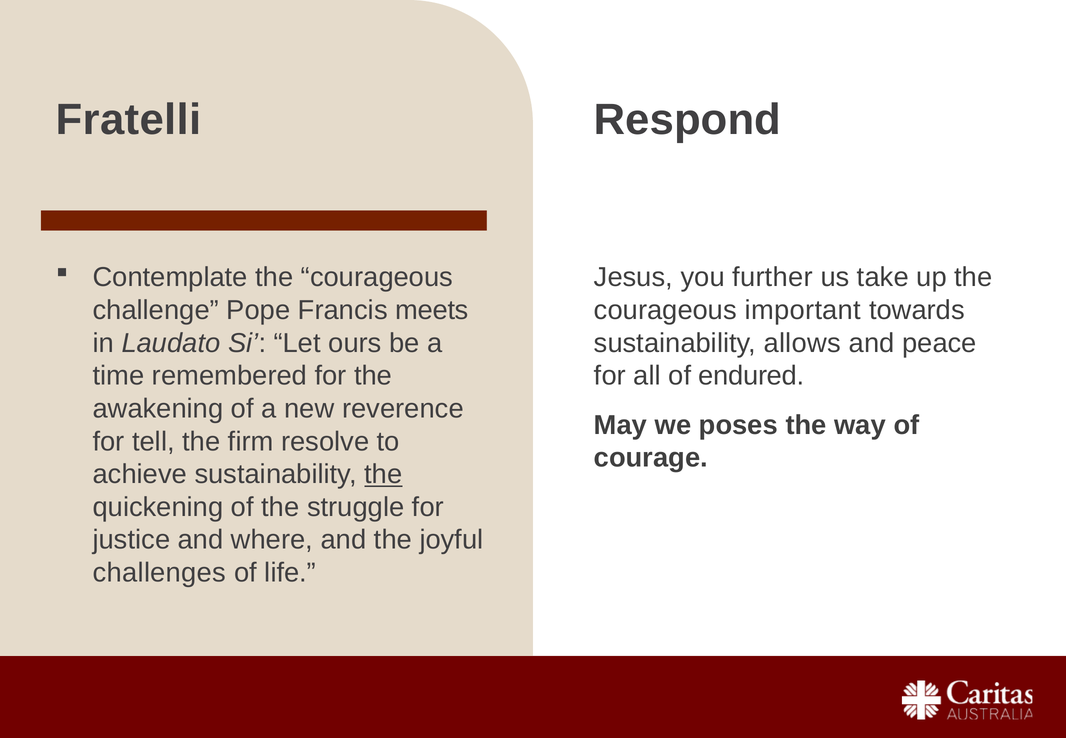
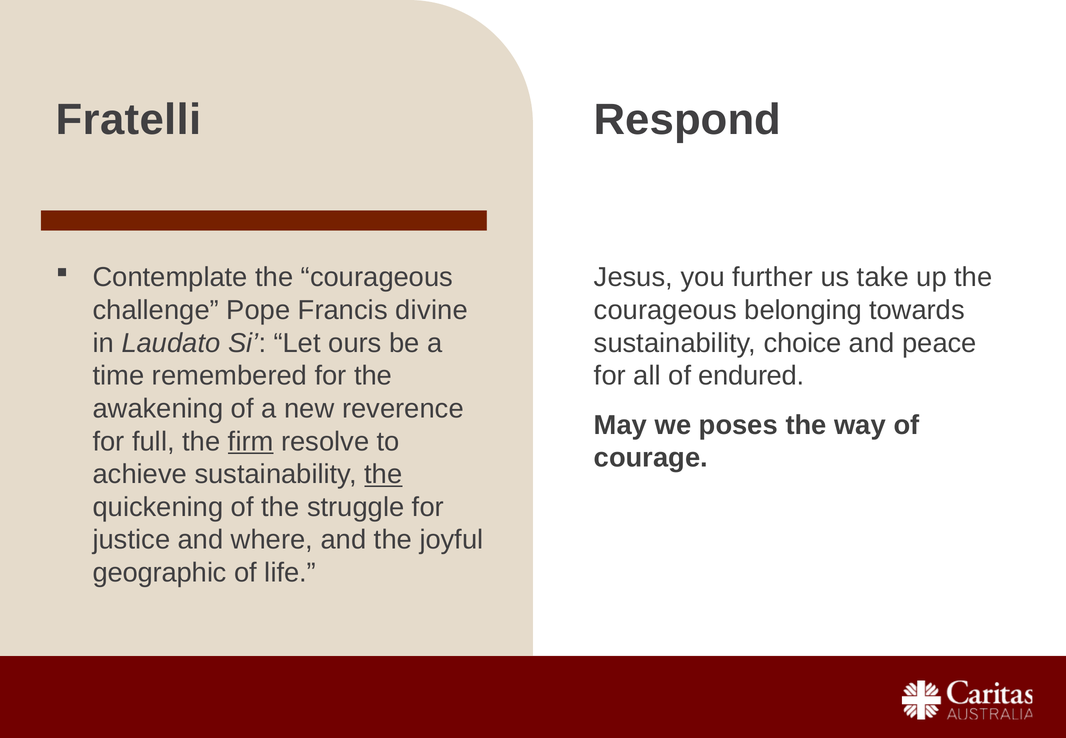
meets: meets -> divine
important: important -> belonging
allows: allows -> choice
tell: tell -> full
firm underline: none -> present
challenges: challenges -> geographic
